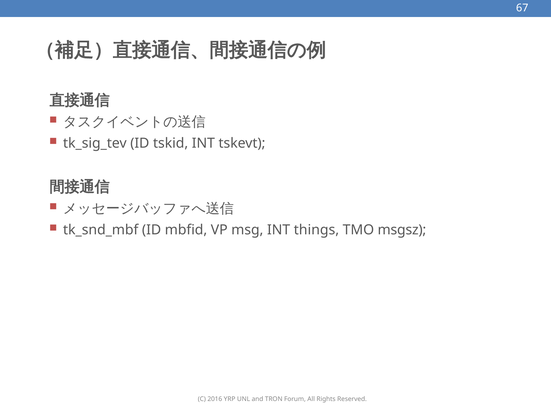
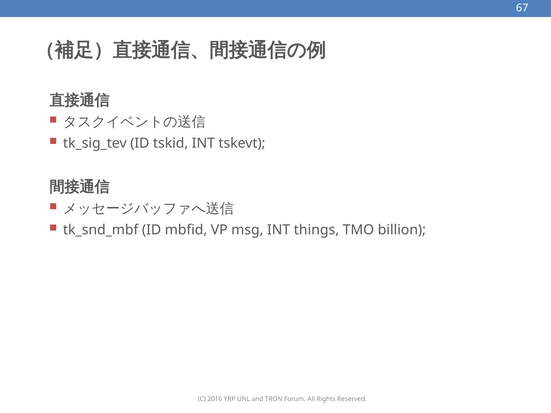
msgsz: msgsz -> billion
